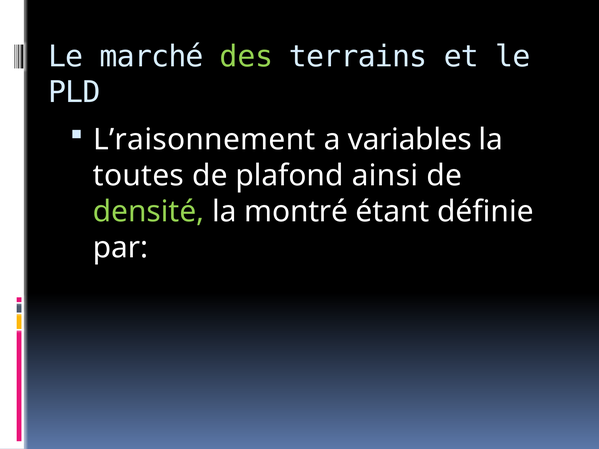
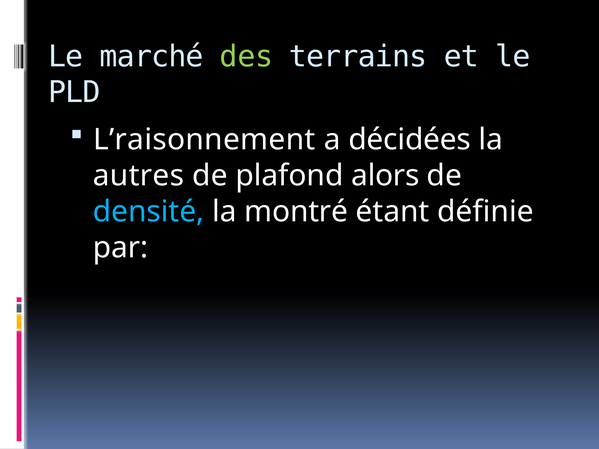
variables: variables -> décidées
toutes: toutes -> autres
ainsi: ainsi -> alors
densité colour: light green -> light blue
